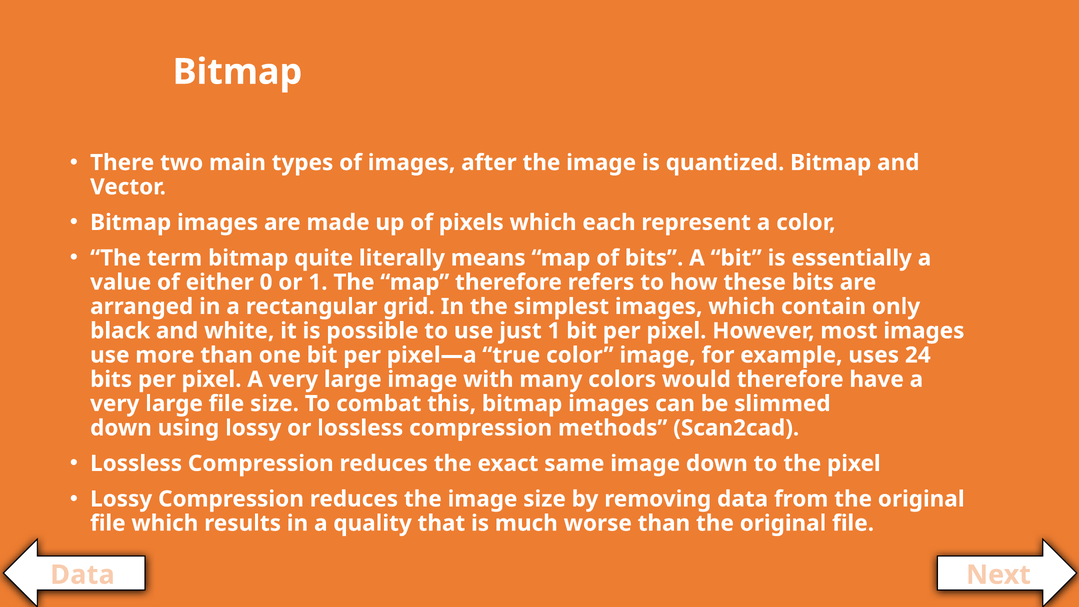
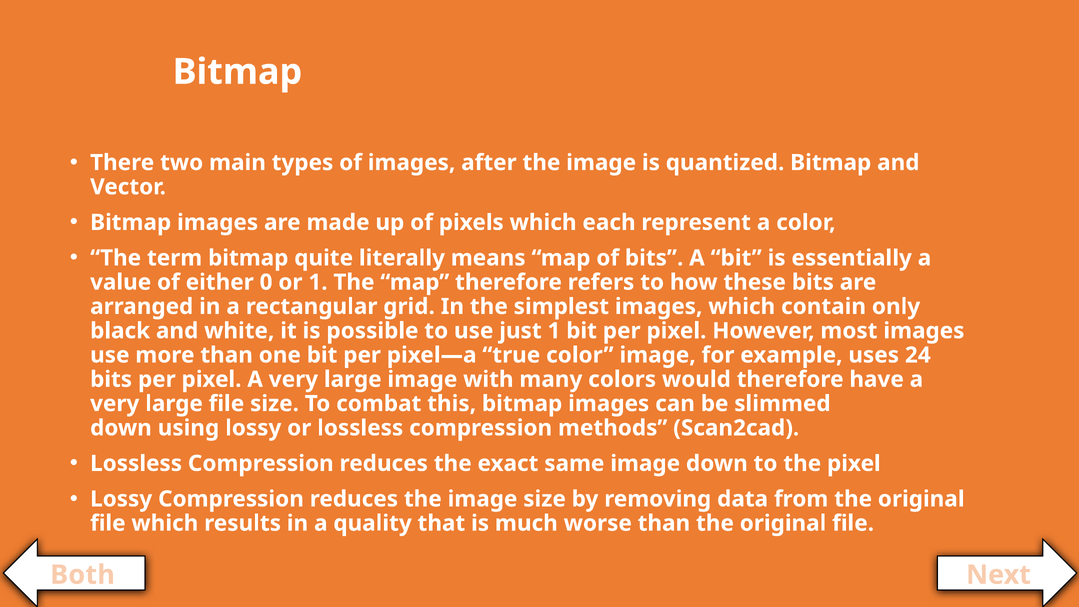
Data at (82, 575): Data -> Both
